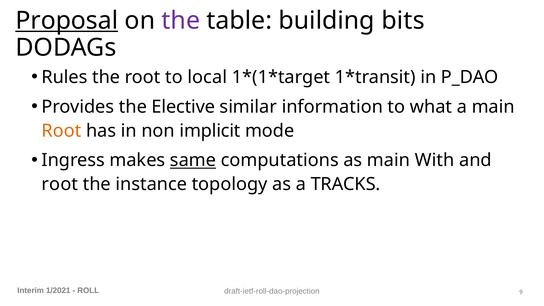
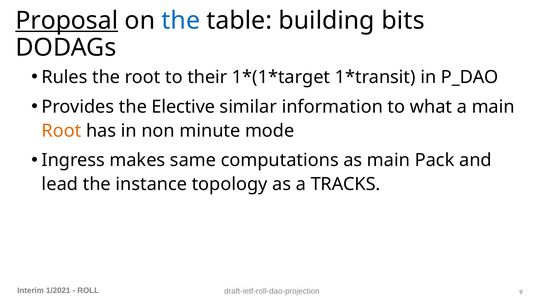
the at (181, 21) colour: purple -> blue
local: local -> their
implicit: implicit -> minute
same underline: present -> none
With: With -> Pack
root at (60, 184): root -> lead
